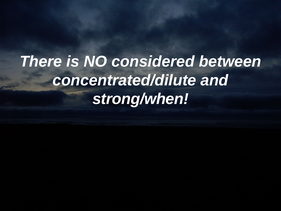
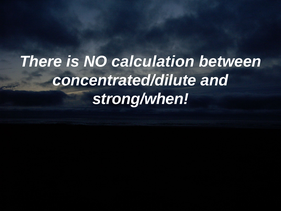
considered: considered -> calculation
